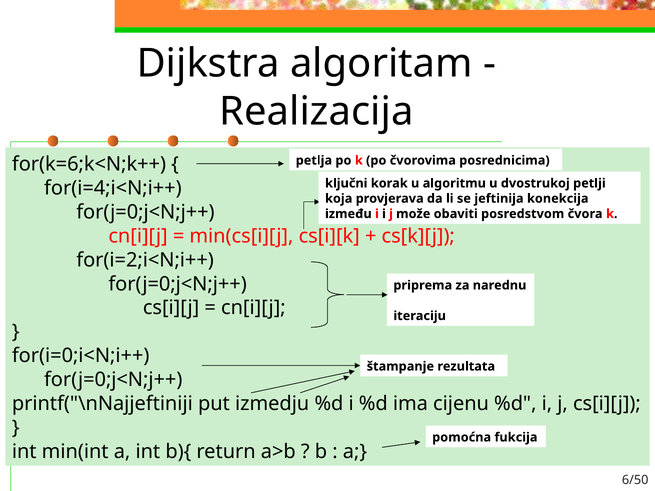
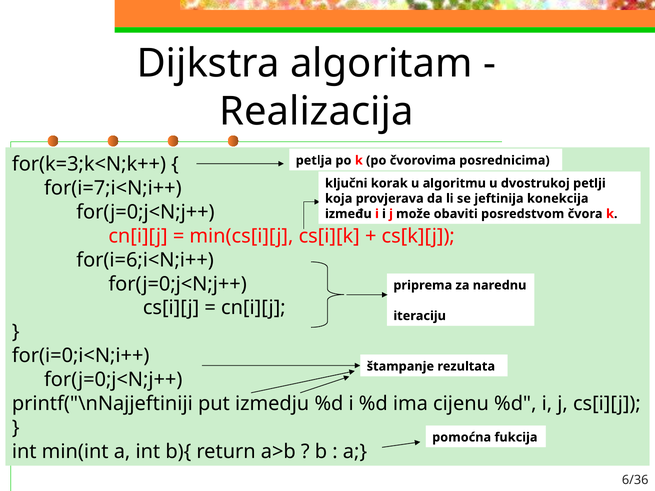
for(k=6;k<N;k++: for(k=6;k<N;k++ -> for(k=3;k<N;k++
for(i=4;i<N;i++: for(i=4;i<N;i++ -> for(i=7;i<N;i++
for(i=2;i<N;i++: for(i=2;i<N;i++ -> for(i=6;i<N;i++
6/50: 6/50 -> 6/36
